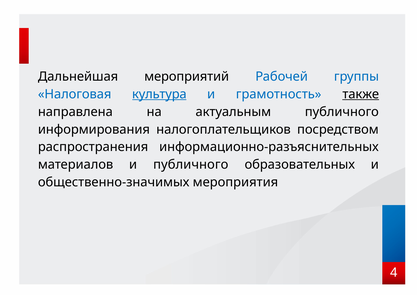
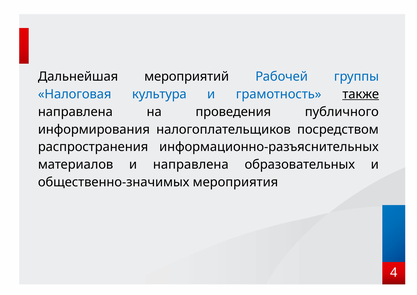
культура underline: present -> none
актуальным: актуальным -> проведения
и публичного: публичного -> направлена
